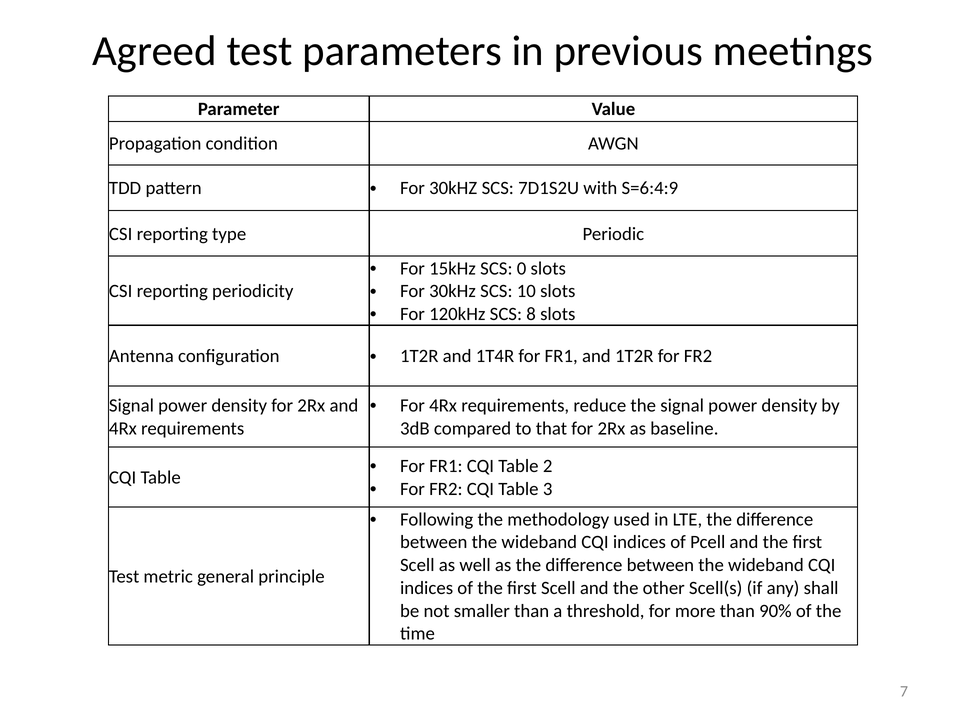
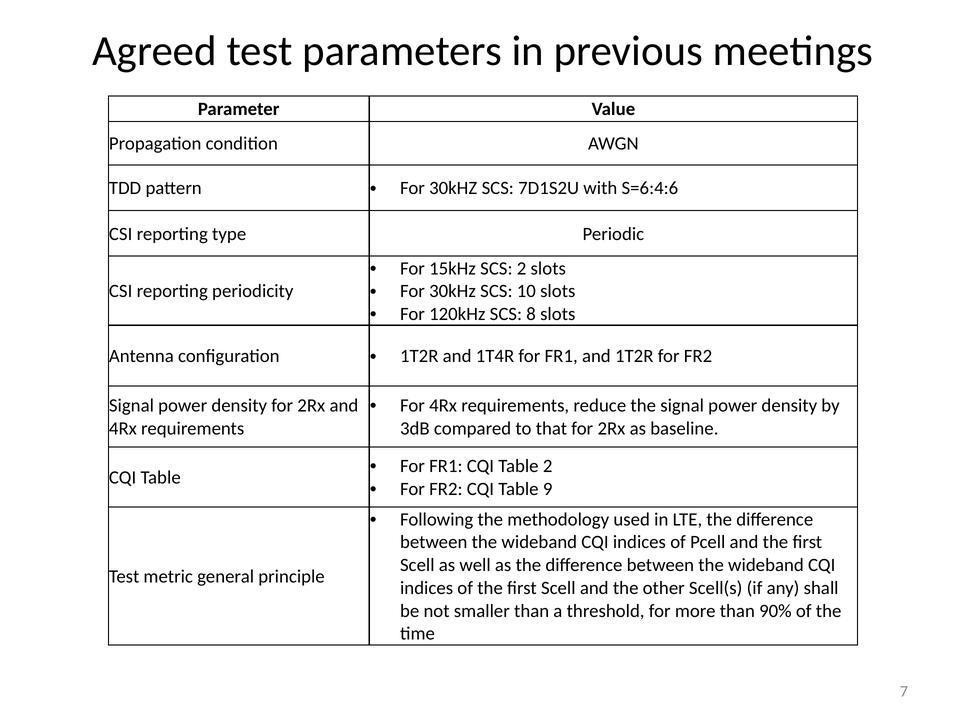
S=6:4:9: S=6:4:9 -> S=6:4:6
SCS 0: 0 -> 2
3: 3 -> 9
